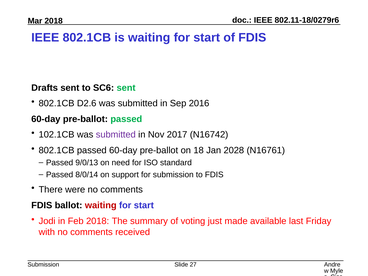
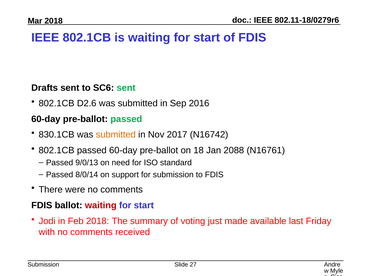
102.1CB: 102.1CB -> 830.1CB
submitted at (116, 135) colour: purple -> orange
2028: 2028 -> 2088
